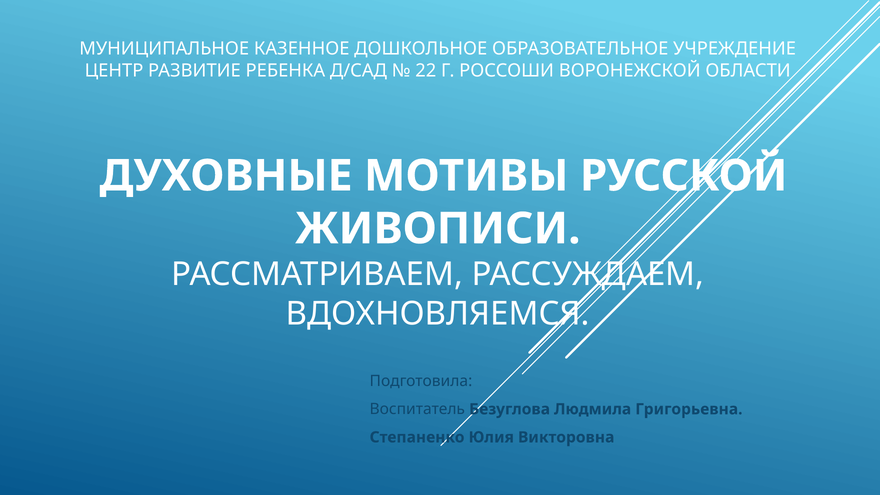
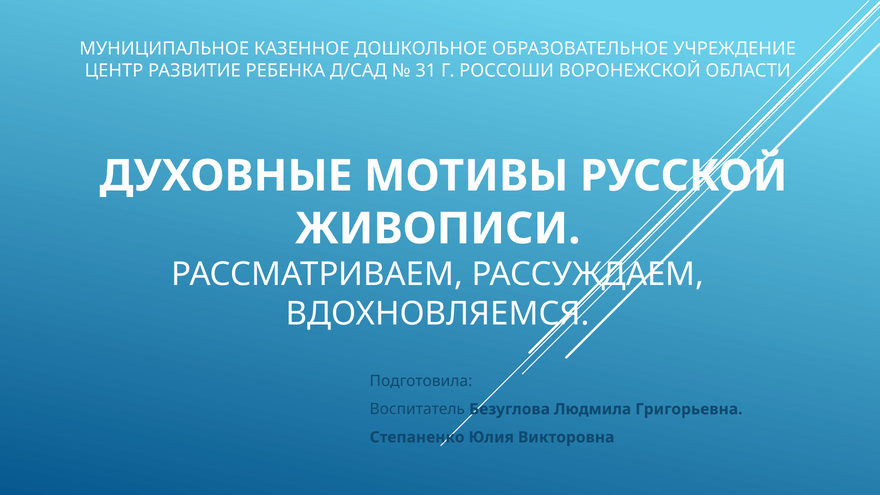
22: 22 -> 31
